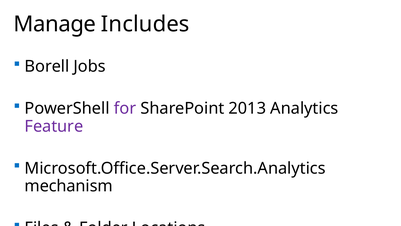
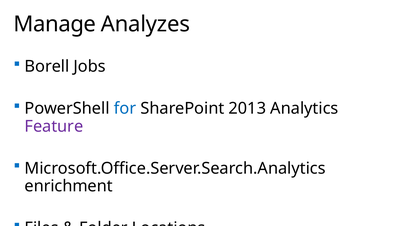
Includes: Includes -> Analyzes
for colour: purple -> blue
mechanism: mechanism -> enrichment
